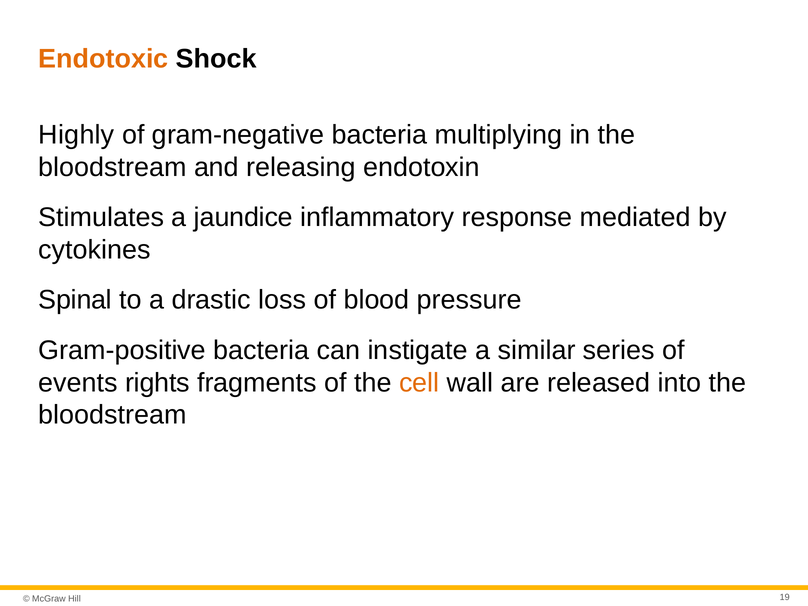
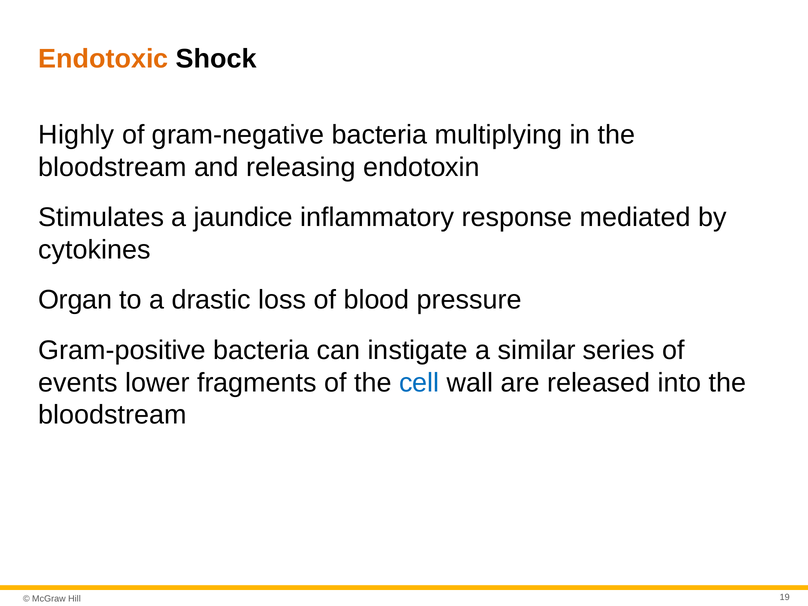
Spinal: Spinal -> Organ
rights: rights -> lower
cell colour: orange -> blue
